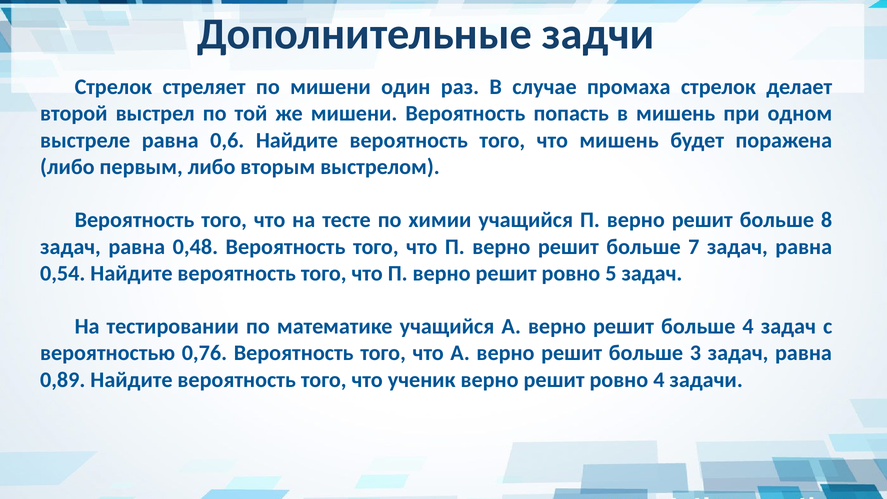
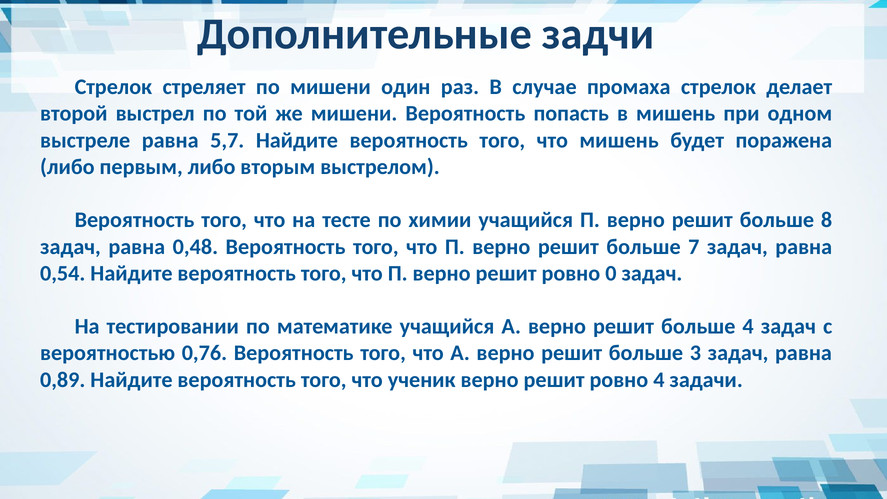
0,6: 0,6 -> 5,7
5: 5 -> 0
